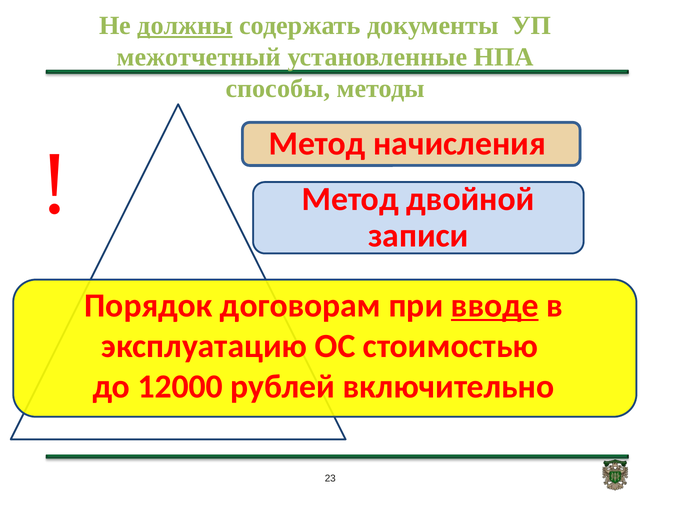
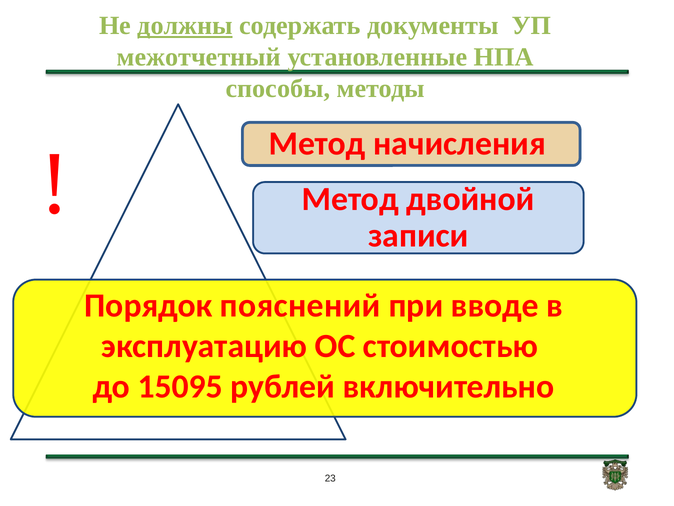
договорам: договорам -> пояснений
вводе underline: present -> none
12000: 12000 -> 15095
